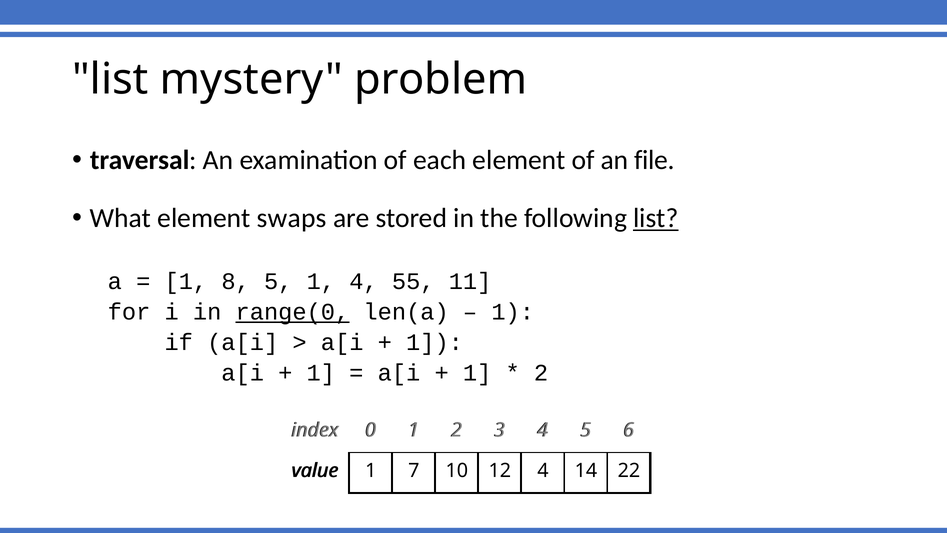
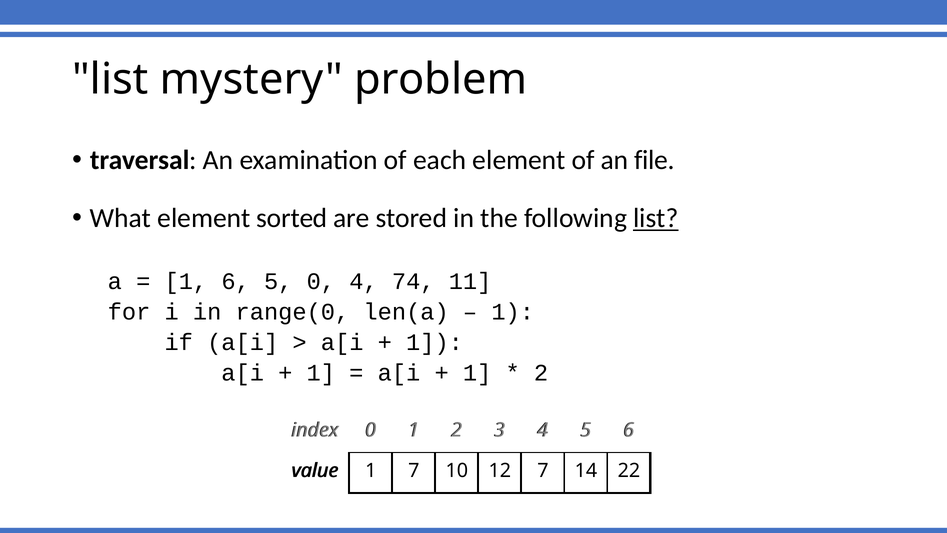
swaps: swaps -> sorted
1 8: 8 -> 6
5 1: 1 -> 0
55: 55 -> 74
range(0 underline: present -> none
12 4: 4 -> 7
